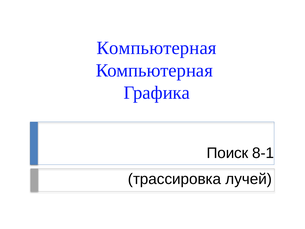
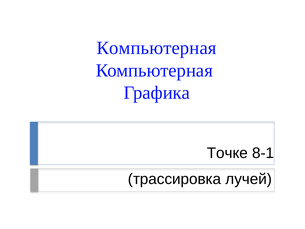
Поиск: Поиск -> Точке
